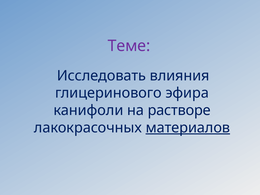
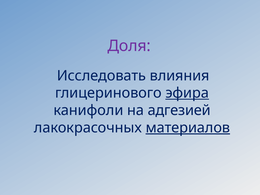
Теме: Теме -> Доля
эфира underline: none -> present
растворе: растворе -> адгезией
